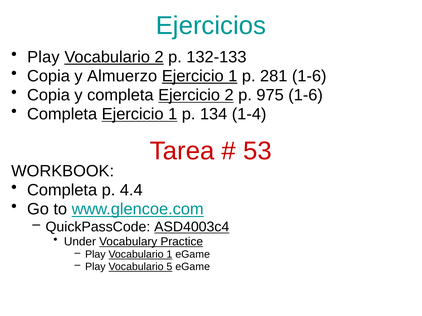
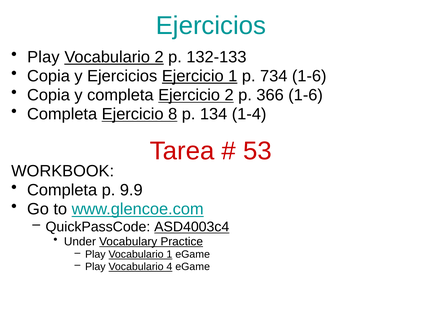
y Almuerzo: Almuerzo -> Ejercicios
281: 281 -> 734
975: 975 -> 366
Completa Ejercicio 1: 1 -> 8
4.4: 4.4 -> 9.9
5: 5 -> 4
